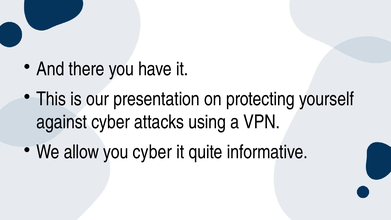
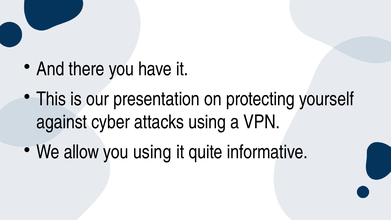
you cyber: cyber -> using
